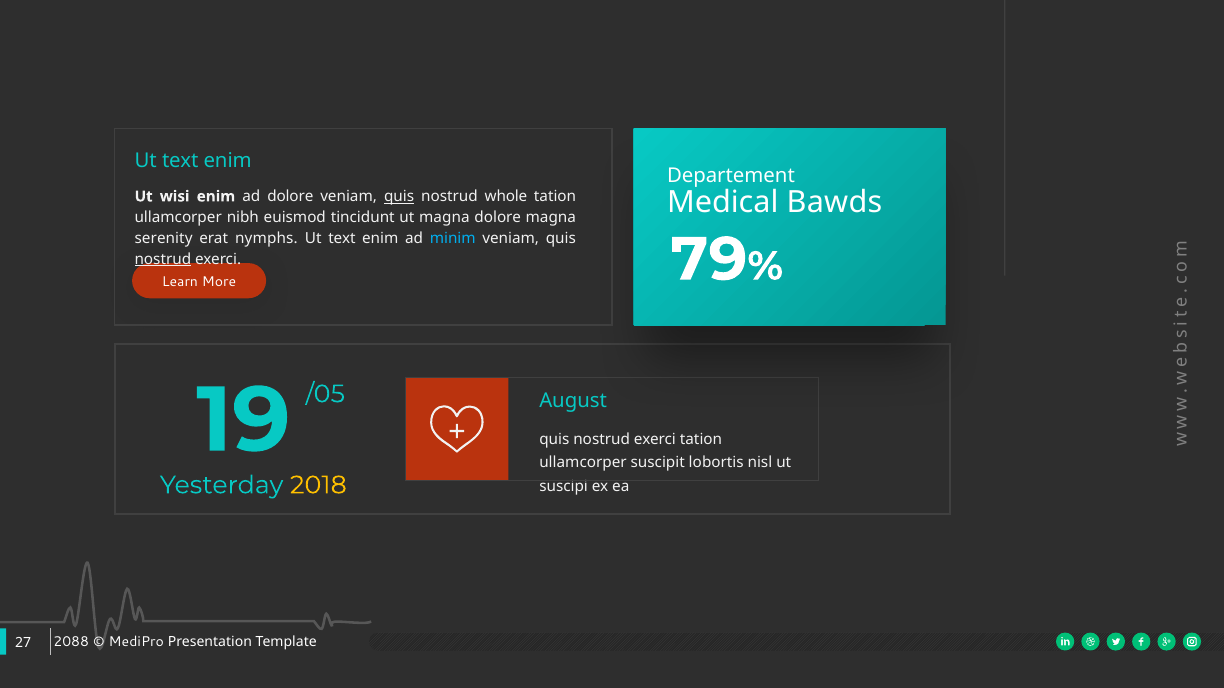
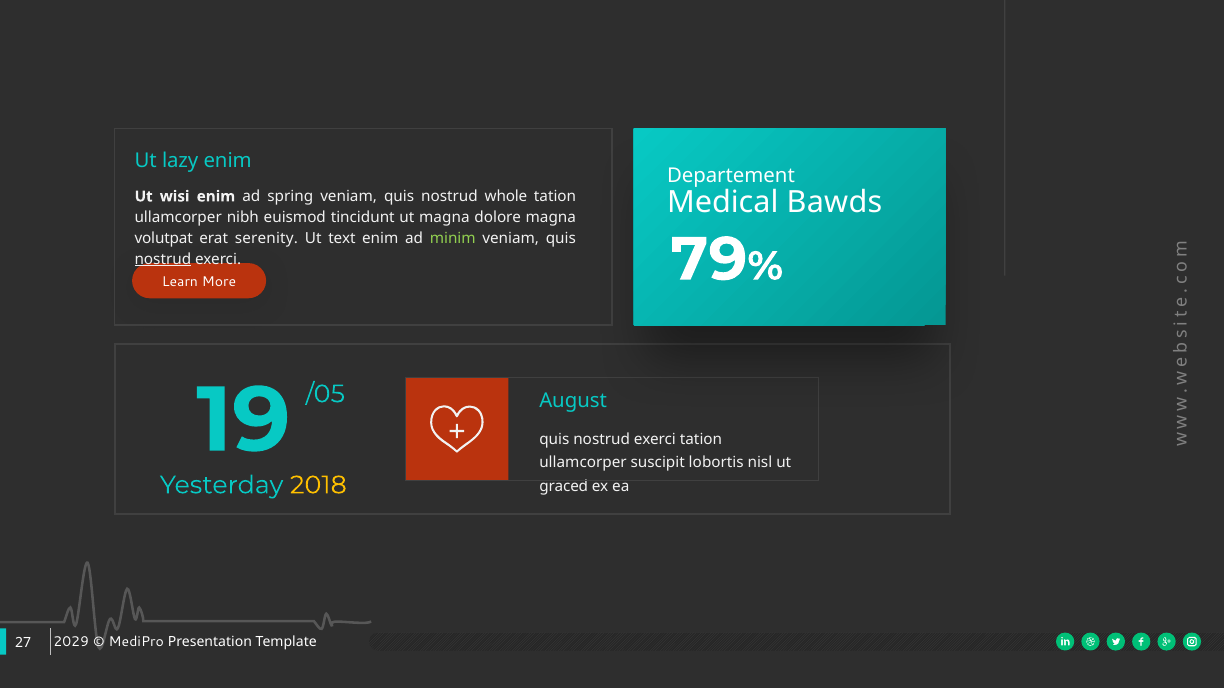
text at (180, 161): text -> lazy
ad dolore: dolore -> spring
quis at (399, 197) underline: present -> none
serenity: serenity -> volutpat
nymphs: nymphs -> serenity
minim colour: light blue -> light green
suscipi: suscipi -> graced
2088: 2088 -> 2029
